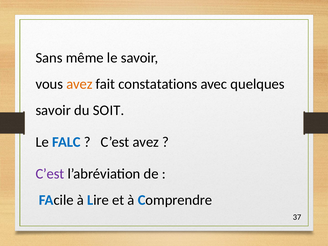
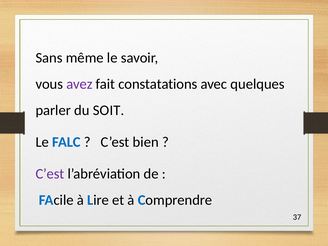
avez at (79, 84) colour: orange -> purple
savoir at (53, 110): savoir -> parler
C’est avez: avez -> bien
